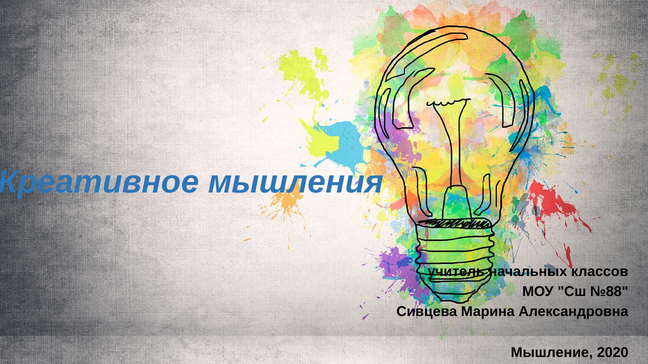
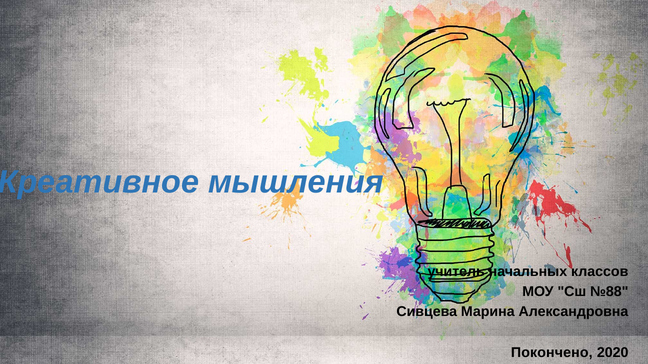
Мышление: Мышление -> Покончено
